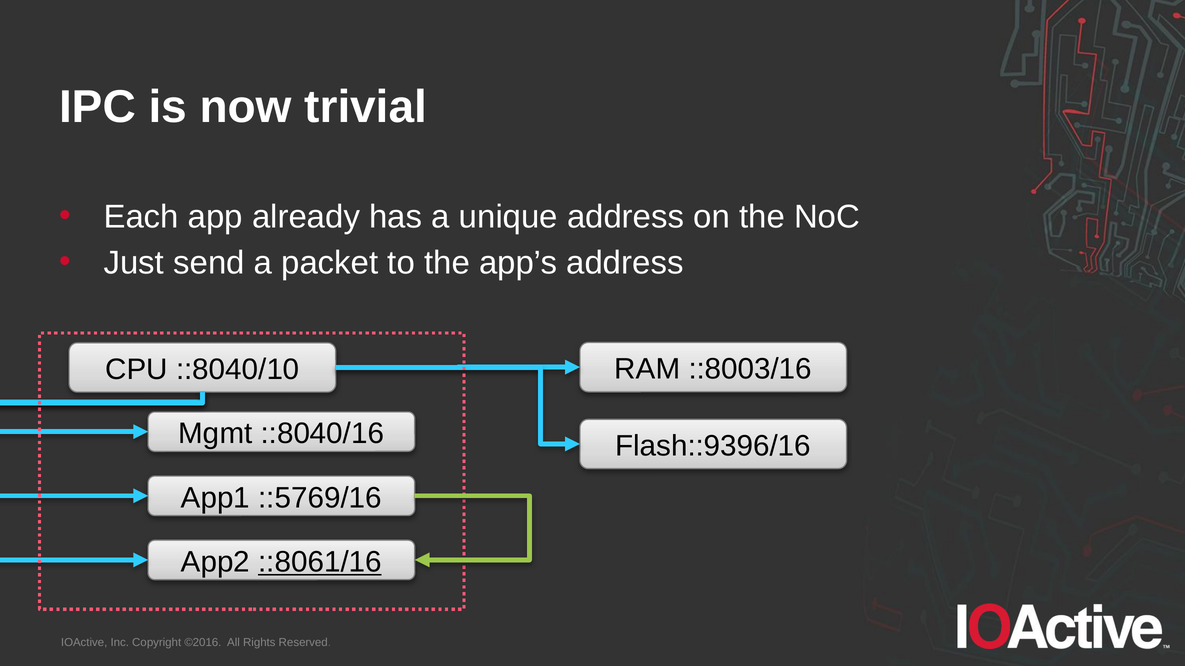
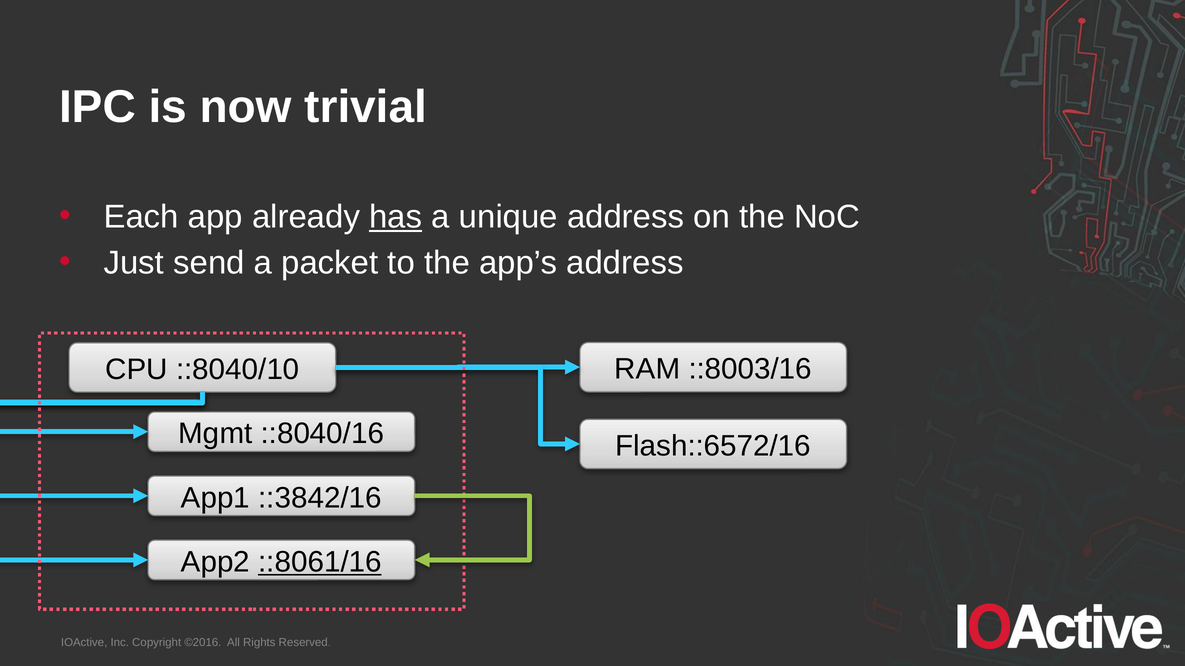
has underline: none -> present
Flash::9396/16: Flash::9396/16 -> Flash::6572/16
::5769/16: ::5769/16 -> ::3842/16
